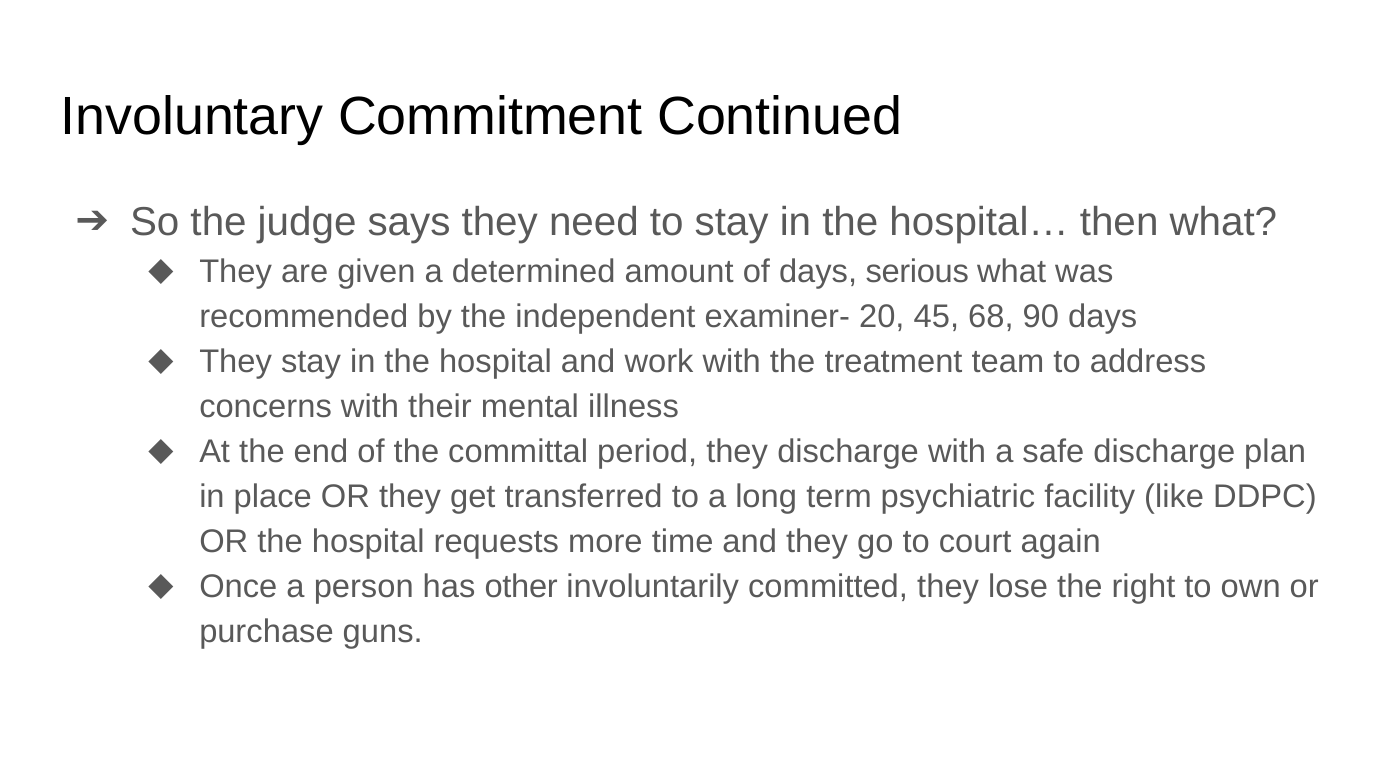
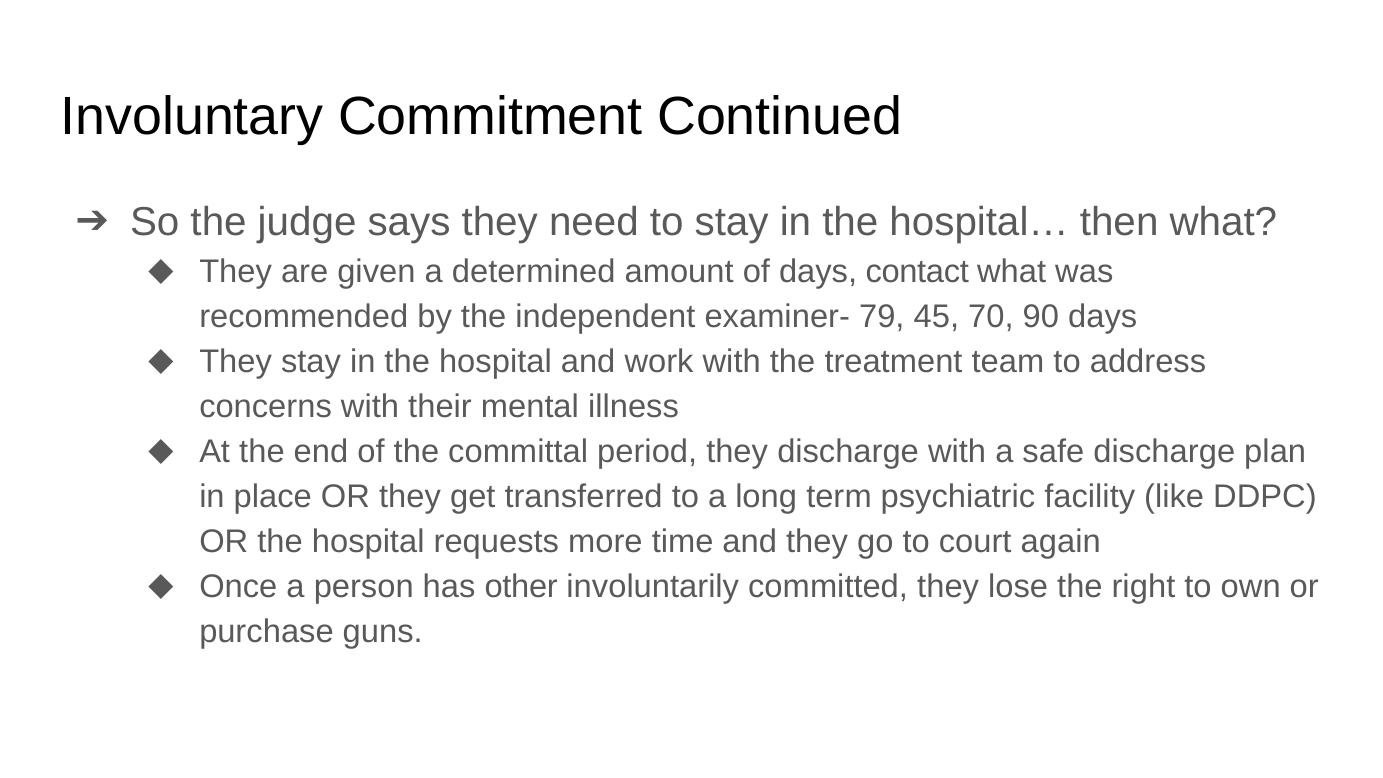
serious: serious -> contact
20: 20 -> 79
68: 68 -> 70
